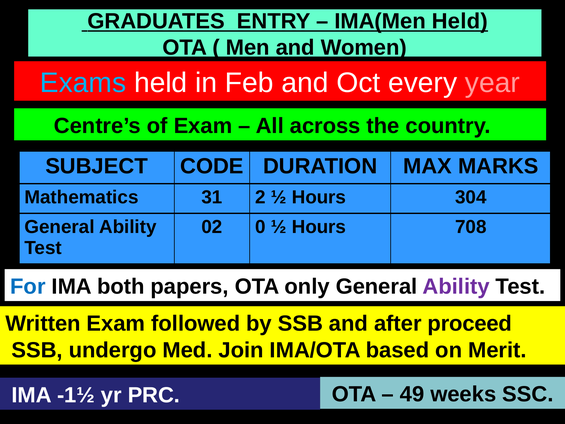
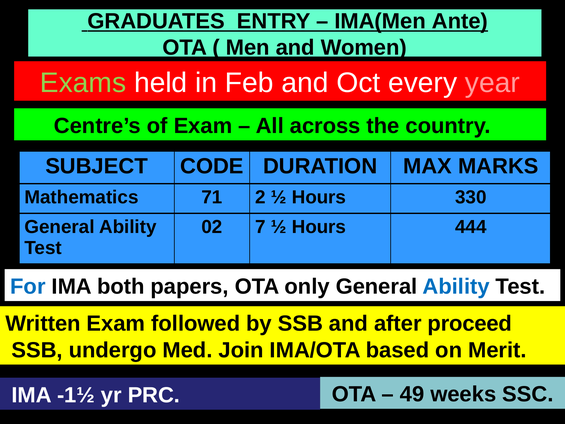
IMA(Men Held: Held -> Ante
Exams colour: light blue -> light green
31: 31 -> 71
304: 304 -> 330
0: 0 -> 7
708: 708 -> 444
Ability at (456, 286) colour: purple -> blue
